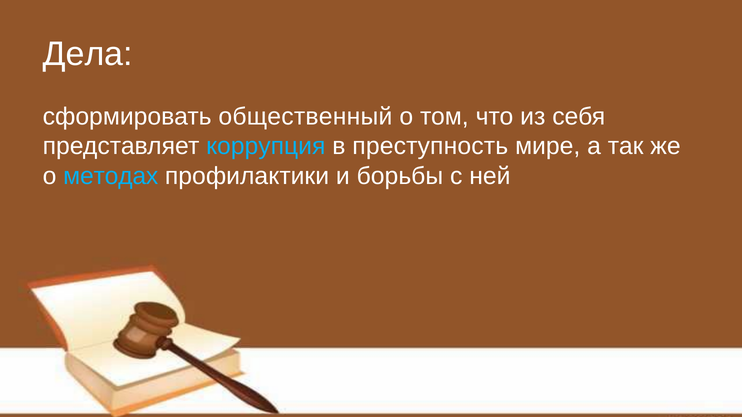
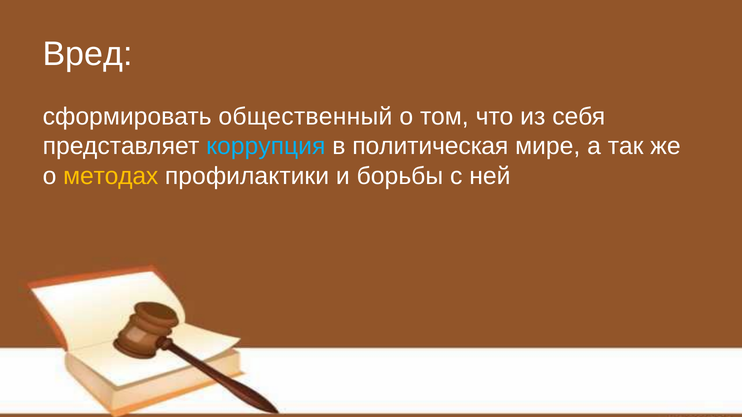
Дела: Дела -> Вред
преступность: преступность -> политическая
методах colour: light blue -> yellow
